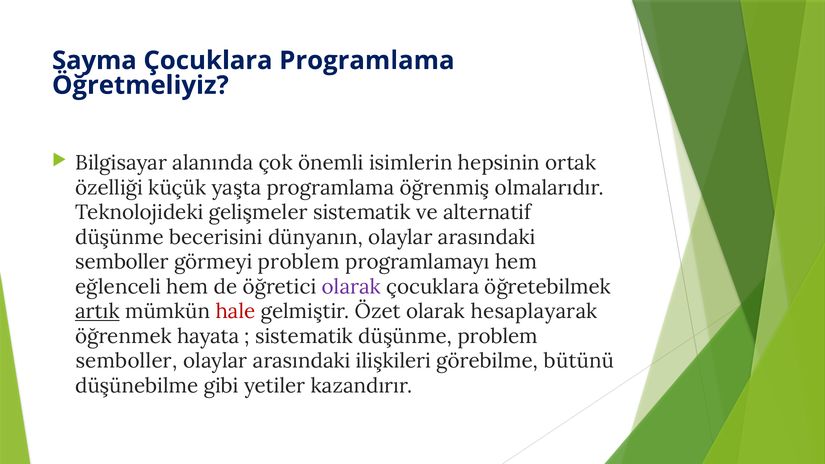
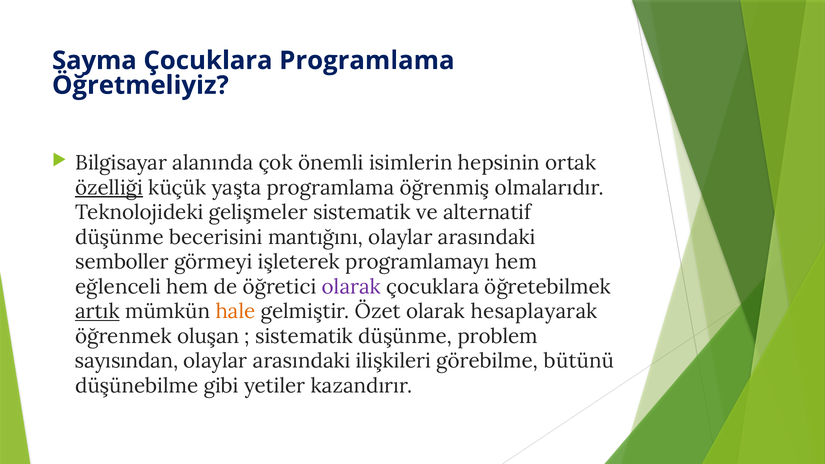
özelliği underline: none -> present
dünyanın: dünyanın -> mantığını
görmeyi problem: problem -> işleterek
hale colour: red -> orange
hayata: hayata -> oluşan
semboller at (126, 361): semboller -> sayısından
